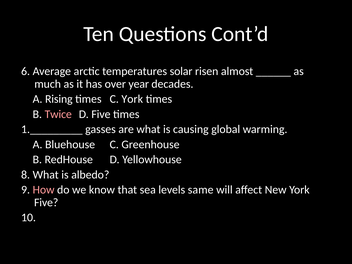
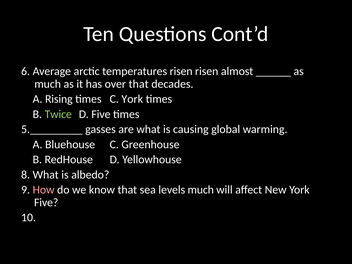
temperatures solar: solar -> risen
over year: year -> that
Twice colour: pink -> light green
1._________: 1._________ -> 5._________
levels same: same -> much
